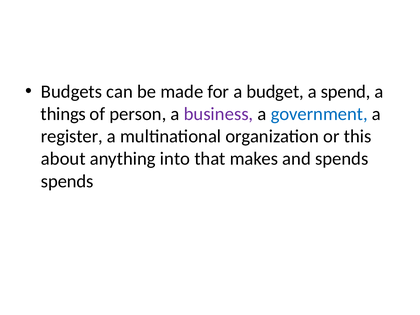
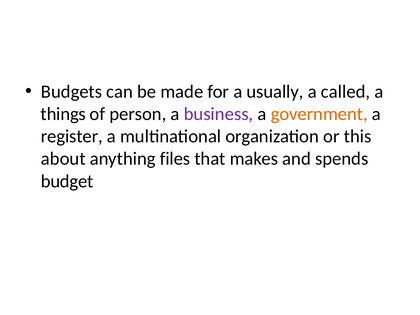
budget: budget -> usually
spend: spend -> called
government colour: blue -> orange
into: into -> files
spends at (67, 181): spends -> budget
